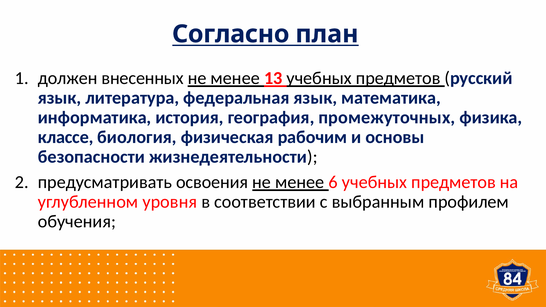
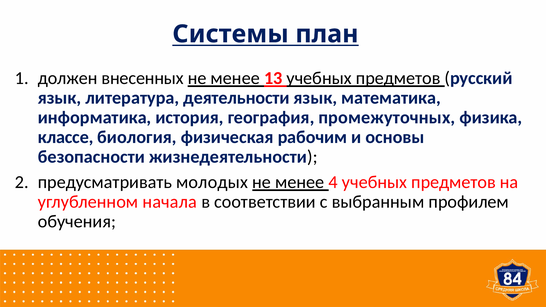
Согласно: Согласно -> Системы
федеральная: федеральная -> деятельности
освоения: освоения -> молодых
6: 6 -> 4
уровня: уровня -> начала
